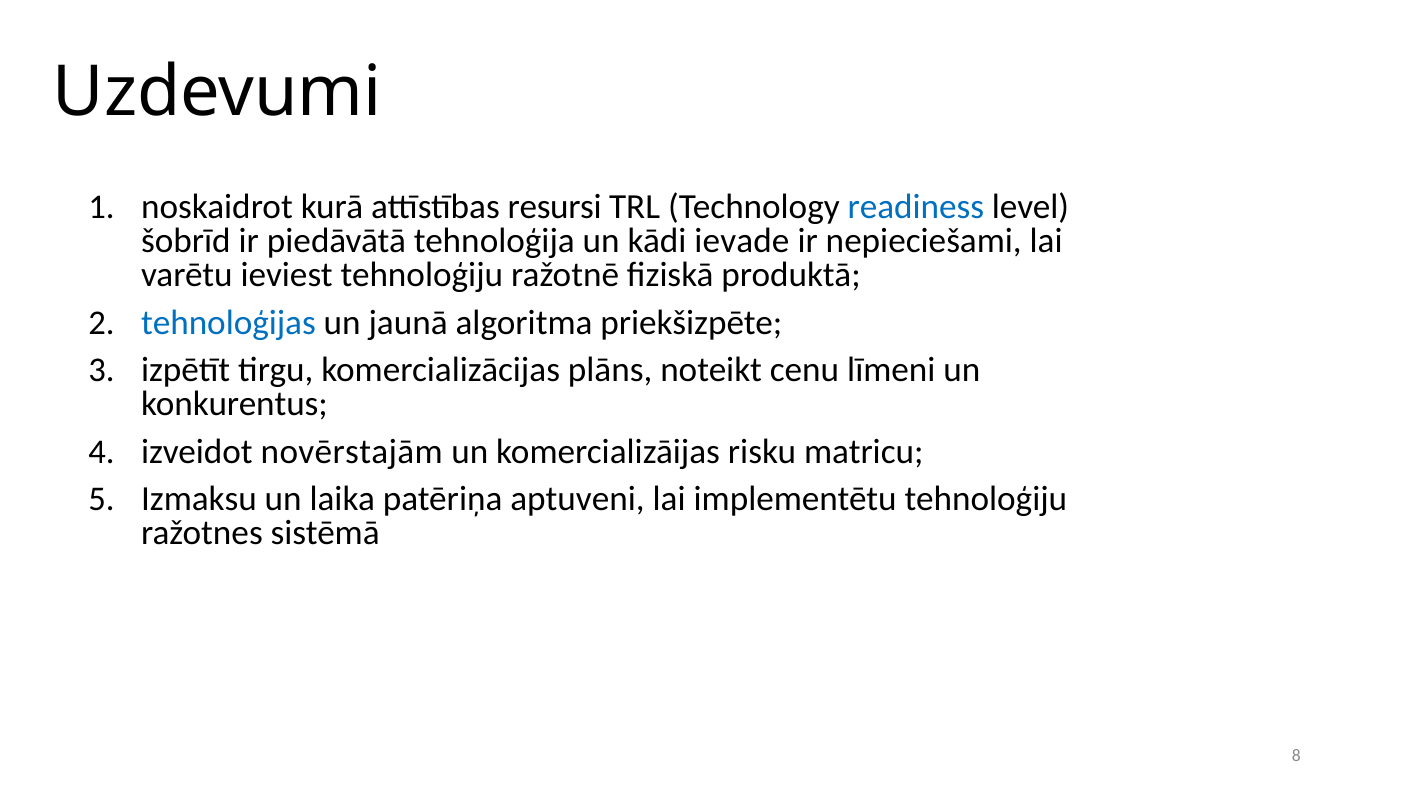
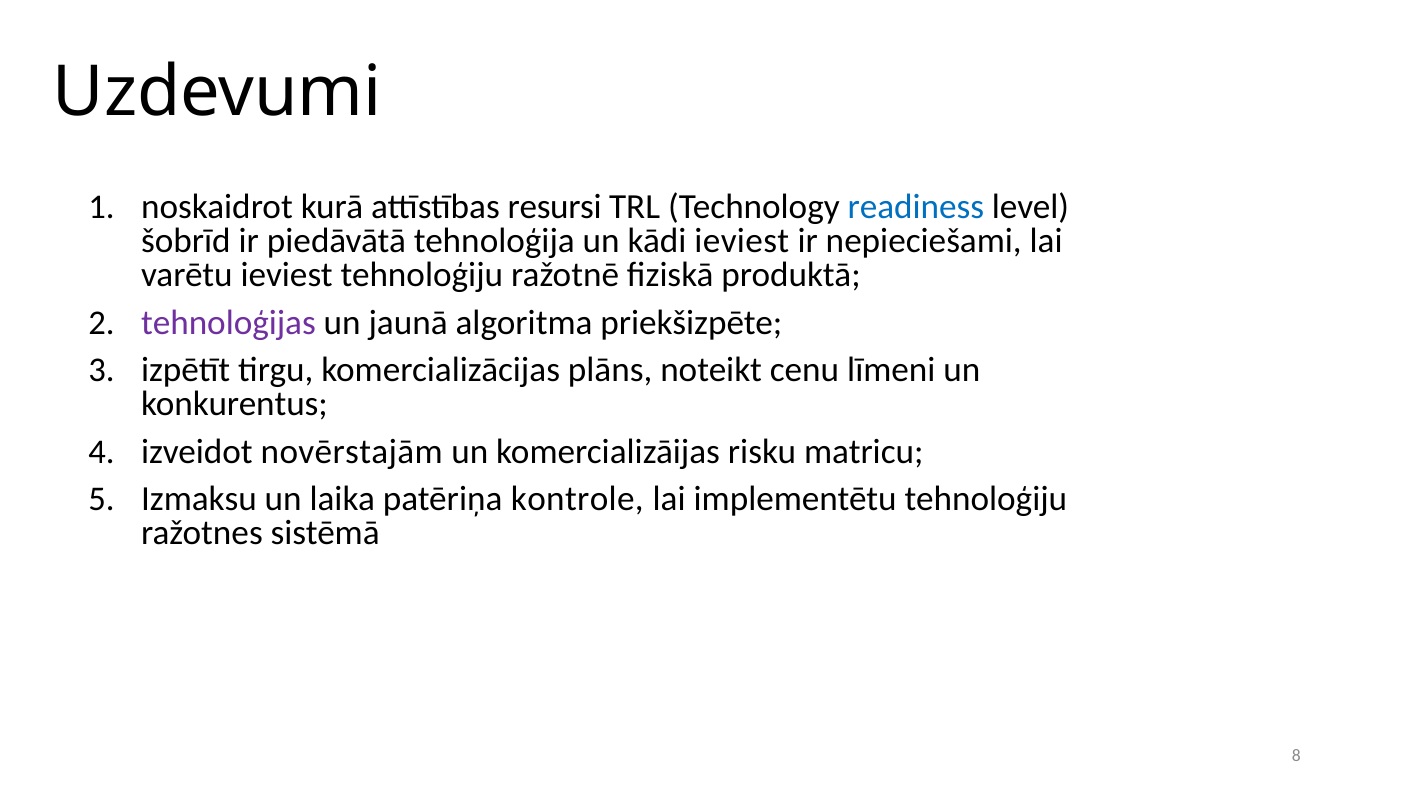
kādi ievade: ievade -> ieviest
tehnoloģijas colour: blue -> purple
aptuveni: aptuveni -> kontrole
